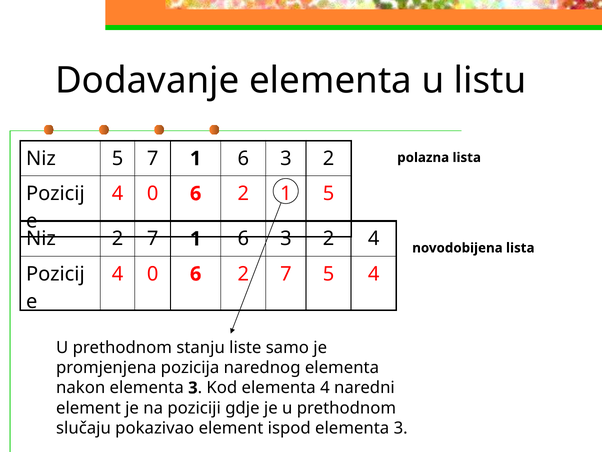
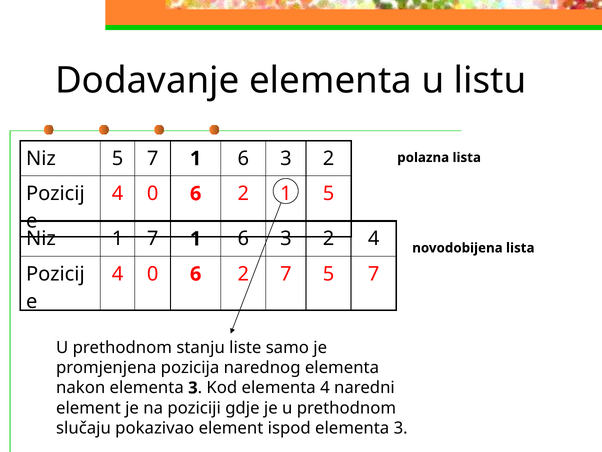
Niz 2: 2 -> 1
7 5 4: 4 -> 7
